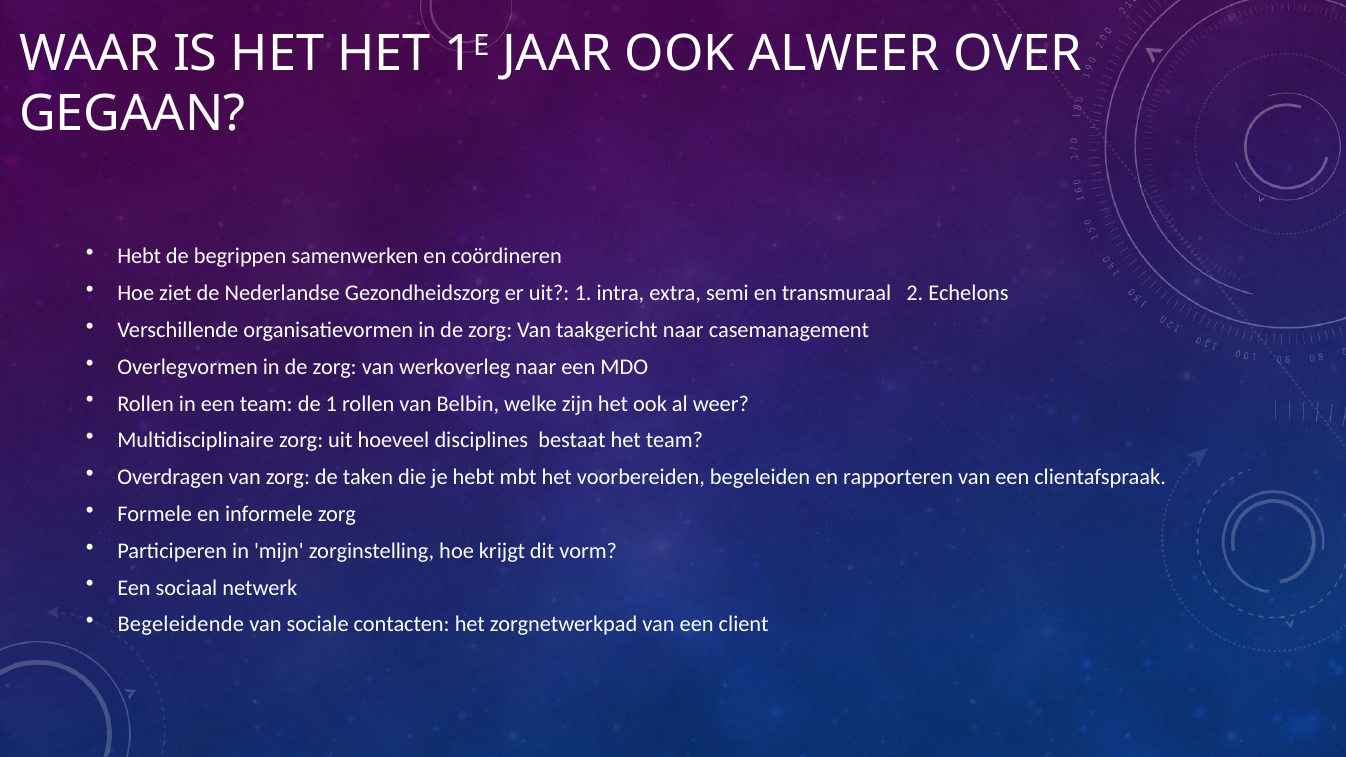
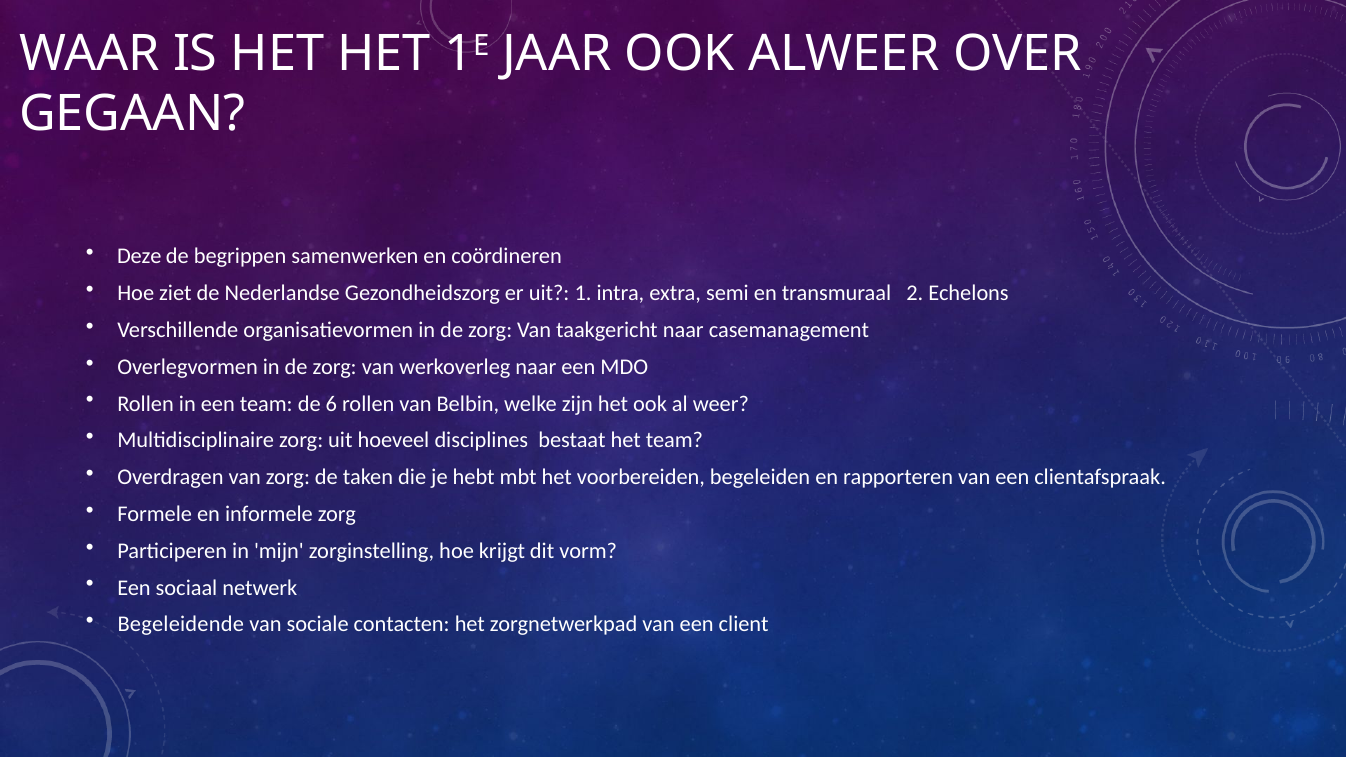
Hebt at (139, 257): Hebt -> Deze
de 1: 1 -> 6
